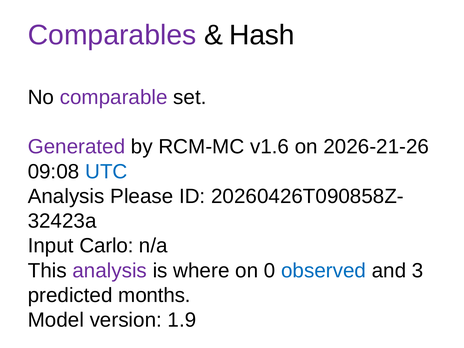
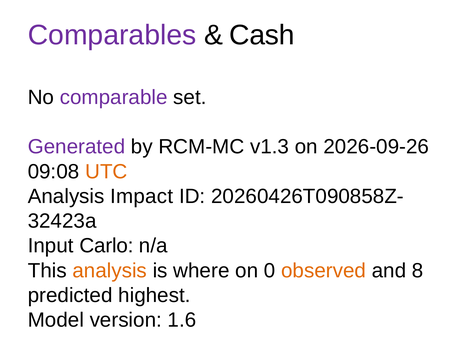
Hash: Hash -> Cash
v1.6: v1.6 -> v1.3
2026-21-26: 2026-21-26 -> 2026-09-26
UTC colour: blue -> orange
Please: Please -> Impact
analysis at (110, 271) colour: purple -> orange
observed colour: blue -> orange
3: 3 -> 8
months: months -> highest
1.9: 1.9 -> 1.6
